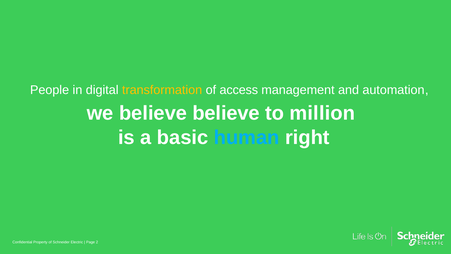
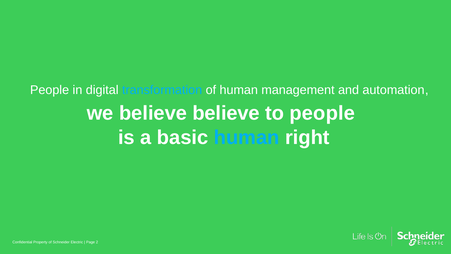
transformation colour: yellow -> light blue
of access: access -> human
to million: million -> people
